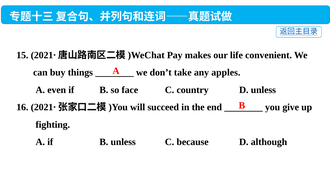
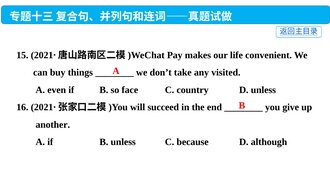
apples: apples -> visited
fighting: fighting -> another
